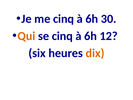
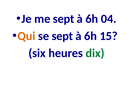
me cinq: cinq -> sept
30: 30 -> 04
se cinq: cinq -> sept
12: 12 -> 15
dix colour: orange -> green
